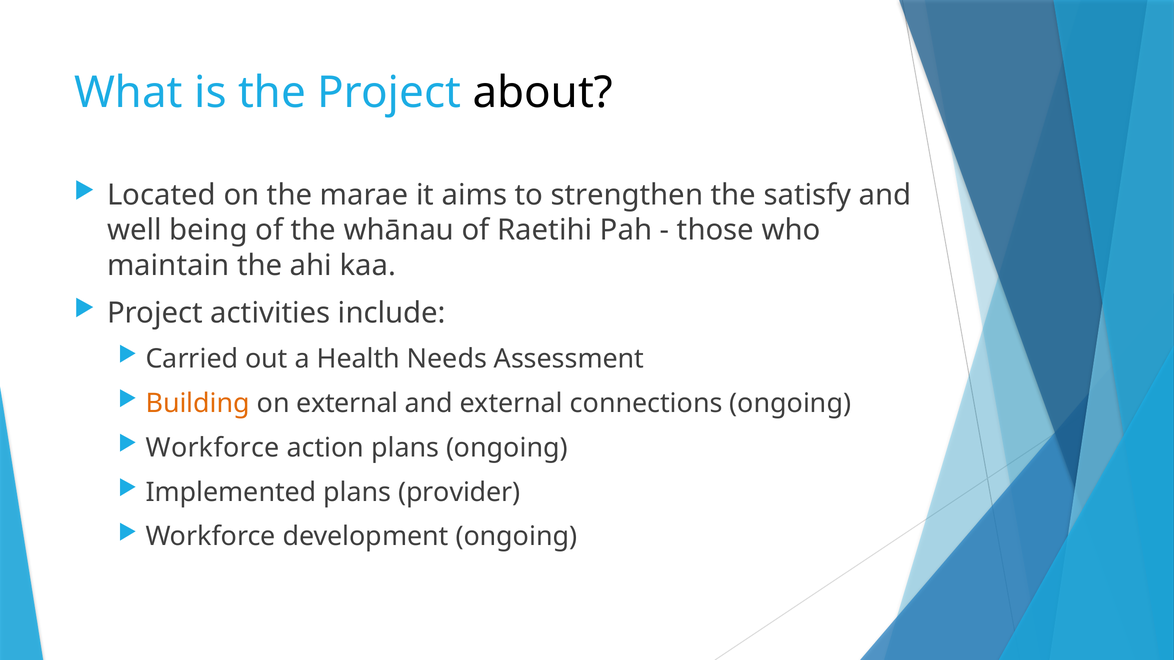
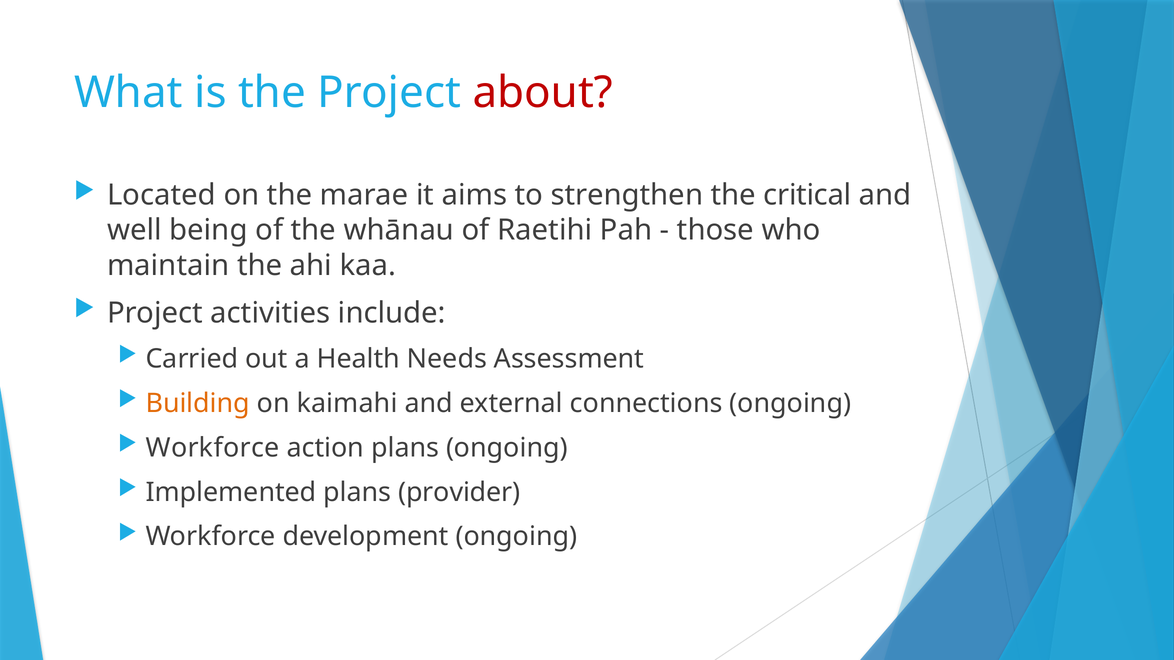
about colour: black -> red
satisfy: satisfy -> critical
on external: external -> kaimahi
